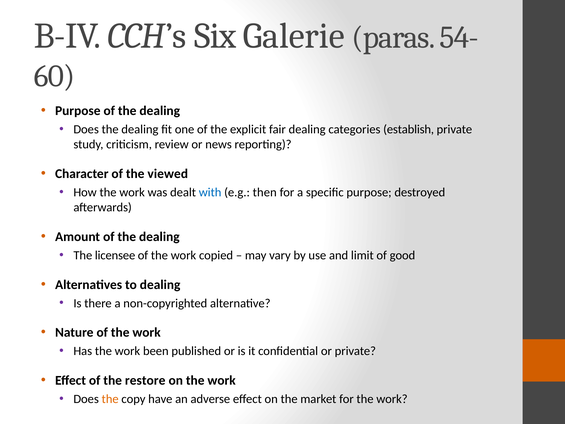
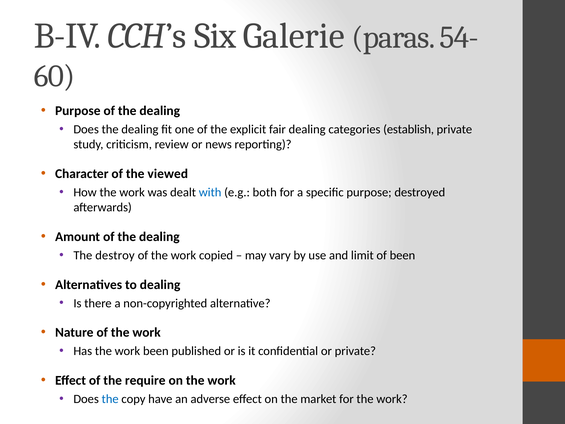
then: then -> both
licensee: licensee -> destroy
of good: good -> been
restore: restore -> require
the at (110, 399) colour: orange -> blue
